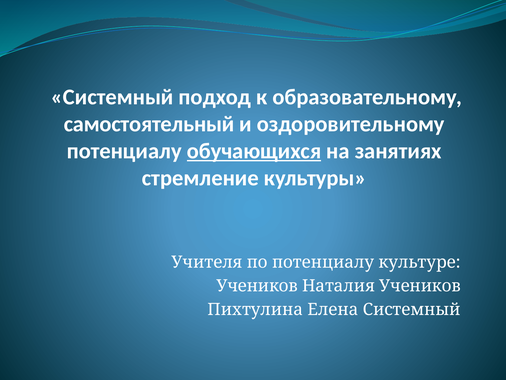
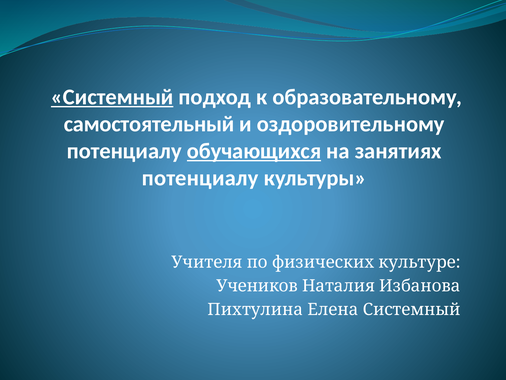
Системный at (112, 97) underline: none -> present
стремление at (200, 178): стремление -> потенциалу
по потенциалу: потенциалу -> физических
Наталия Учеников: Учеников -> Избанова
